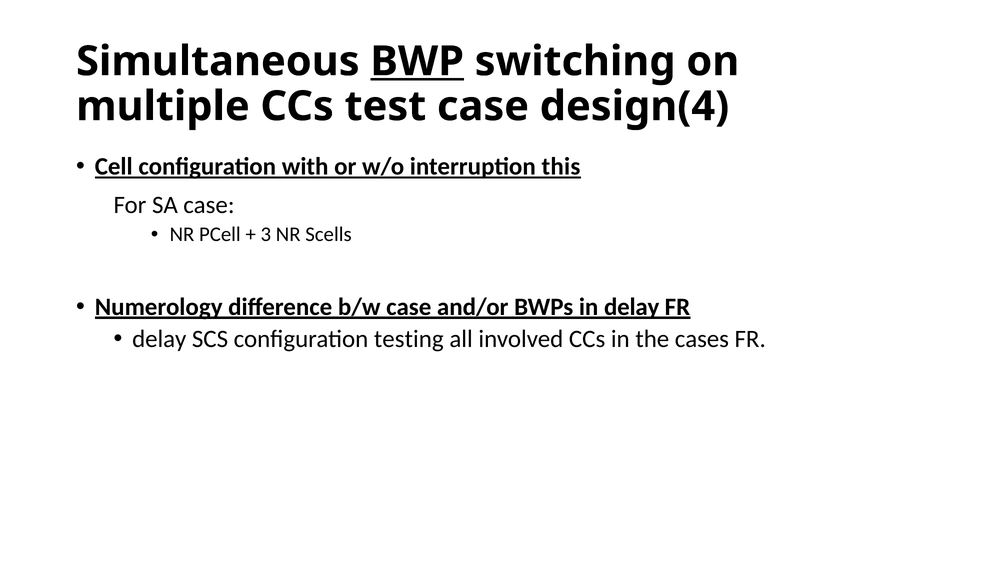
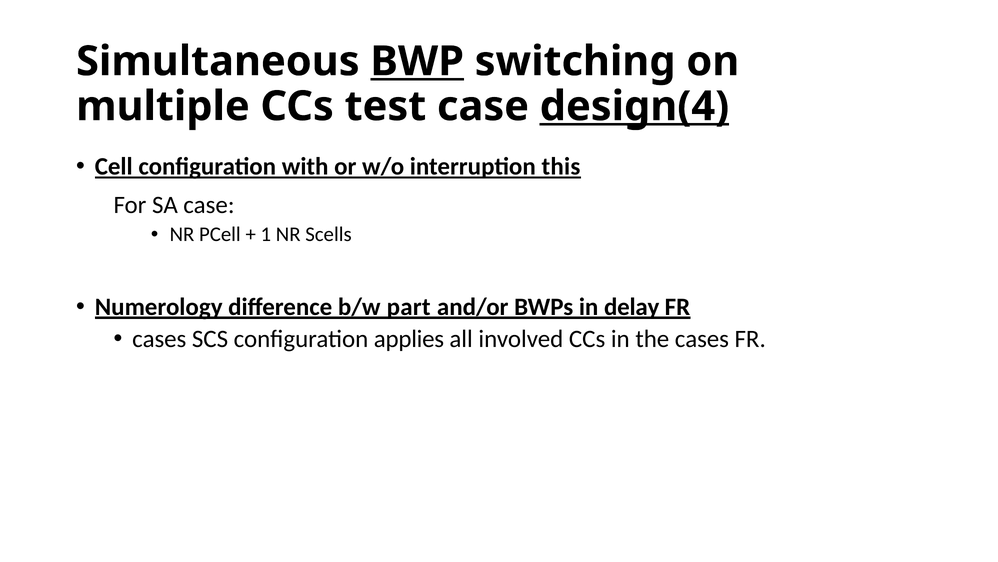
design(4 underline: none -> present
3: 3 -> 1
b/w case: case -> part
delay at (159, 339): delay -> cases
testing: testing -> applies
